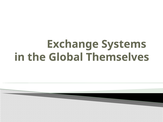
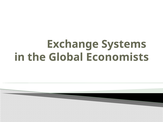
Themselves: Themselves -> Economists
